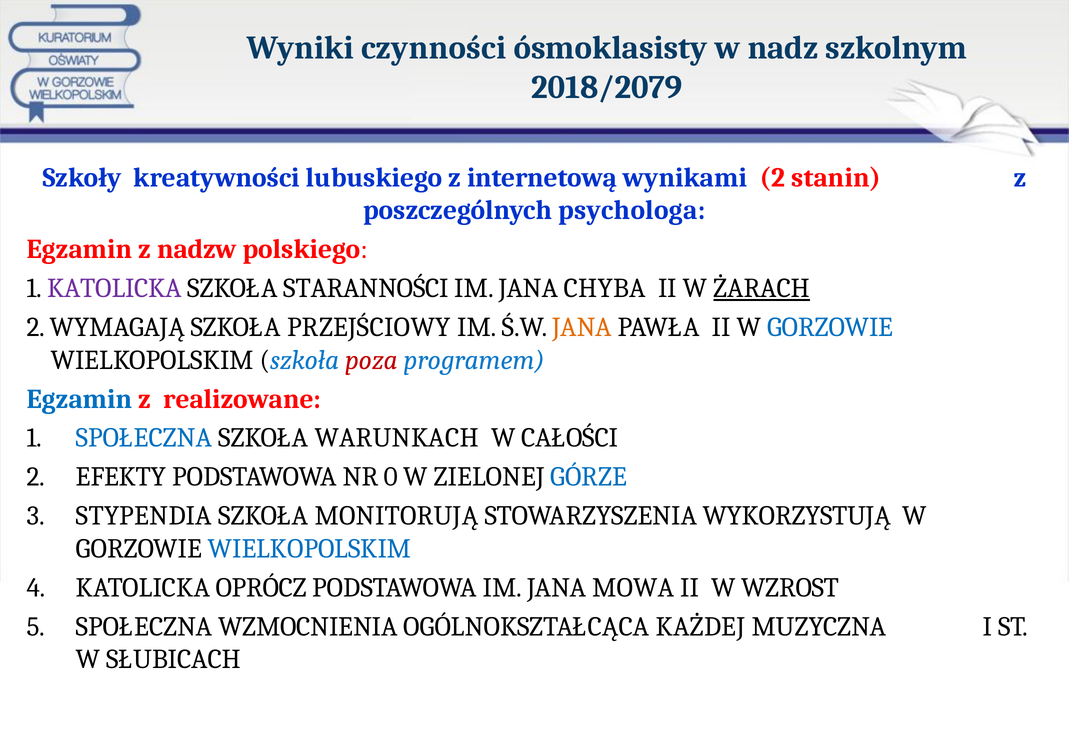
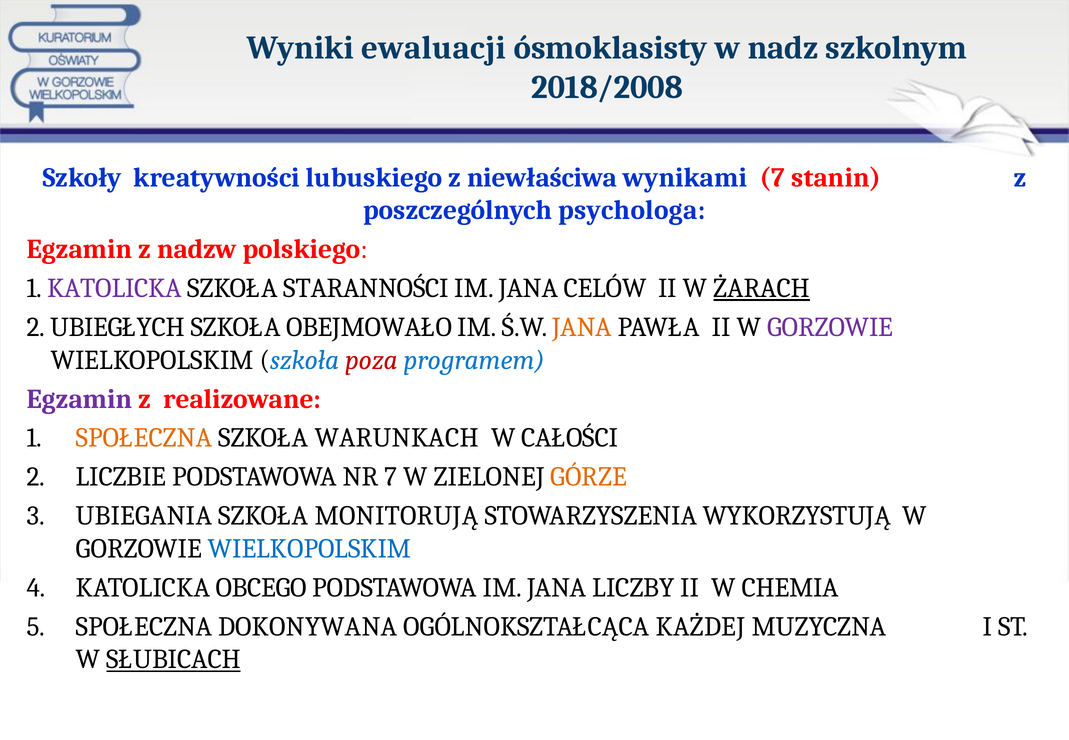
czynności: czynności -> ewaluacji
2018/2079: 2018/2079 -> 2018/2008
internetową: internetową -> niewłaściwa
wynikami 2: 2 -> 7
CHYBA: CHYBA -> CELÓW
WYMAGAJĄ: WYMAGAJĄ -> UBIEGŁYCH
PRZEJŚCIOWY: PRZEJŚCIOWY -> OBEJMOWAŁO
GORZOWIE at (830, 327) colour: blue -> purple
Egzamin at (79, 399) colour: blue -> purple
SPOŁECZNA at (144, 438) colour: blue -> orange
EFEKTY: EFEKTY -> LICZBIE
NR 0: 0 -> 7
GÓRZE colour: blue -> orange
STYPENDIA: STYPENDIA -> UBIEGANIA
OPRÓCZ: OPRÓCZ -> OBCEGO
MOWA: MOWA -> LICZBY
WZROST: WZROST -> CHEMIA
WZMOCNIENIA: WZMOCNIENIA -> DOKONYWANA
SŁUBICACH underline: none -> present
